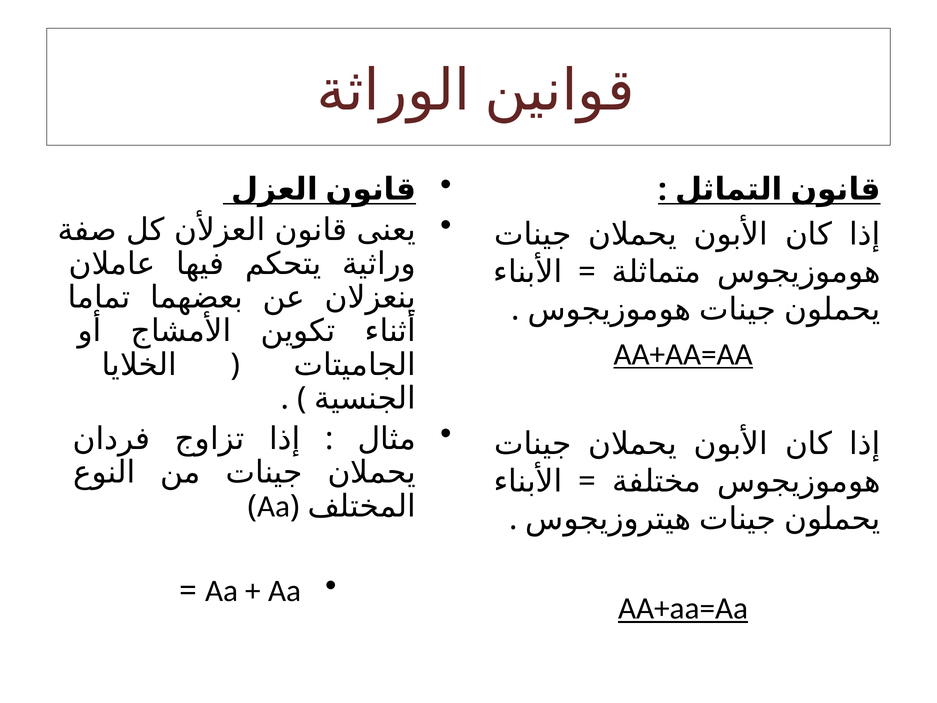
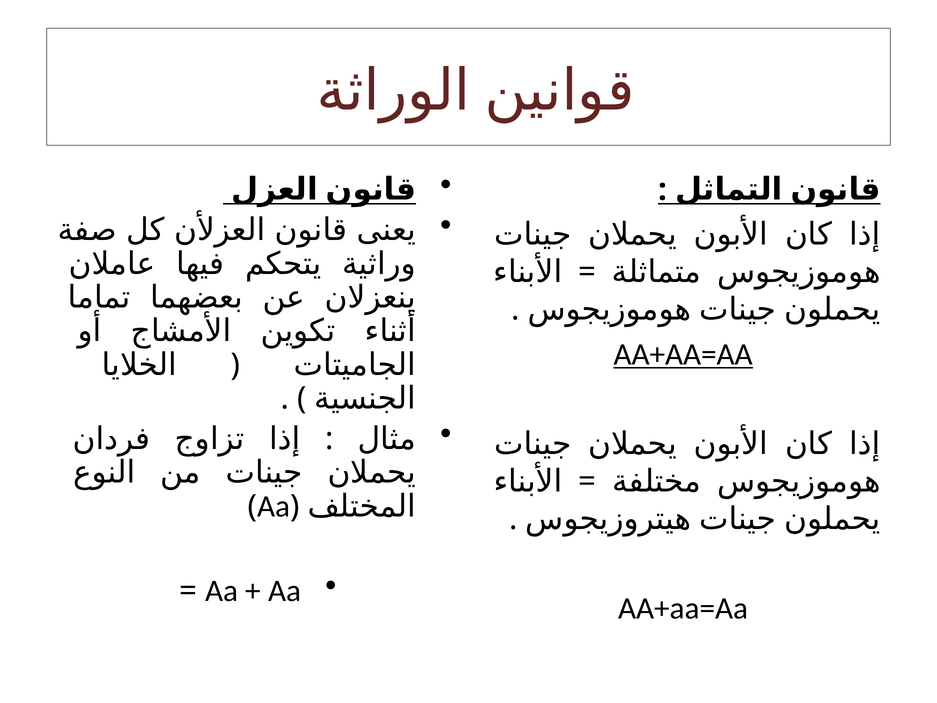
AA+aa=Aa at (683, 608) underline: present -> none
